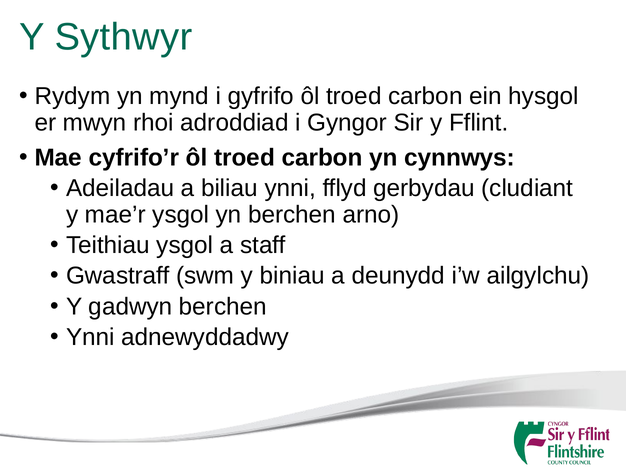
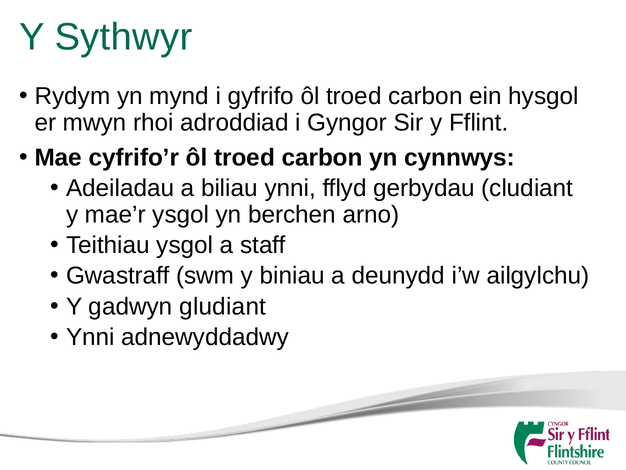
gadwyn berchen: berchen -> gludiant
